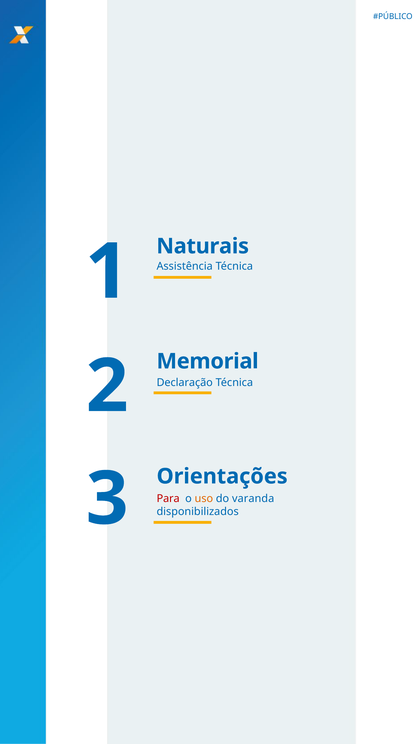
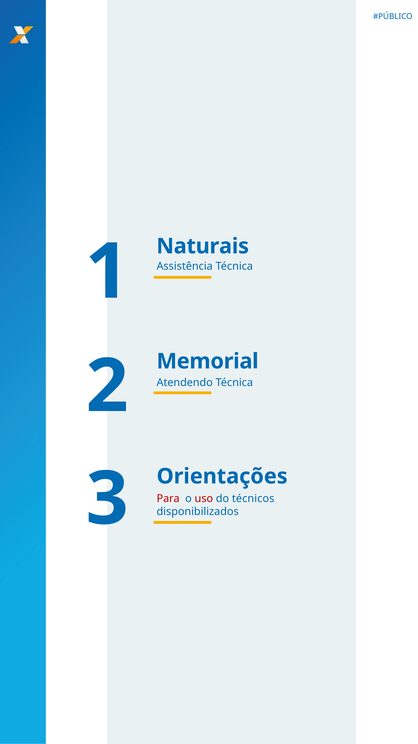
Declaração: Declaração -> Atendendo
uso colour: orange -> red
varanda: varanda -> técnicos
